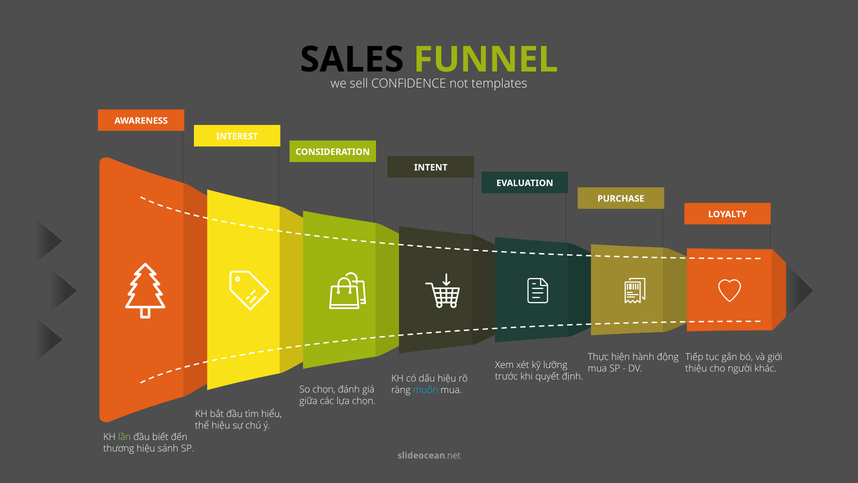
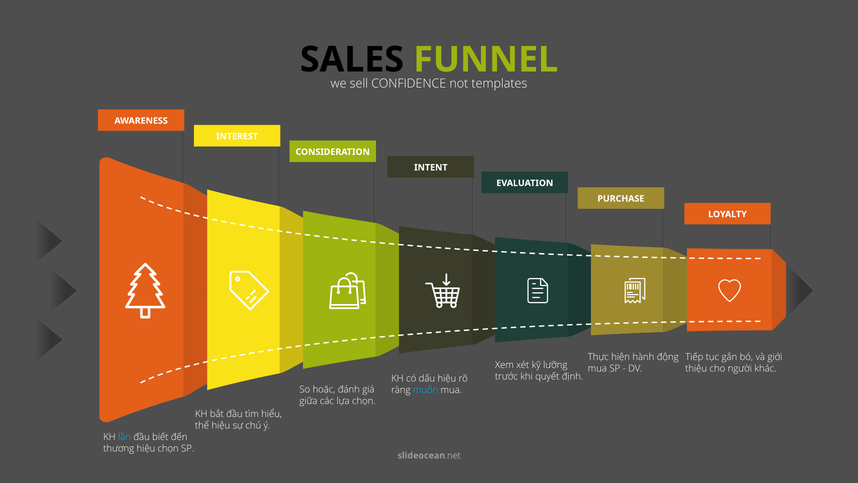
So chọn: chọn -> hoặc
lần colour: light green -> light blue
hiệu sánh: sánh -> chọn
